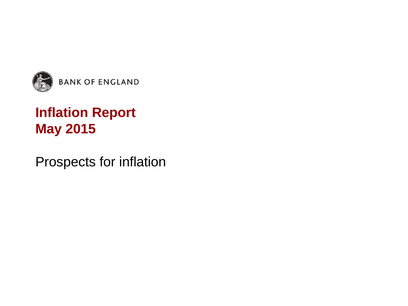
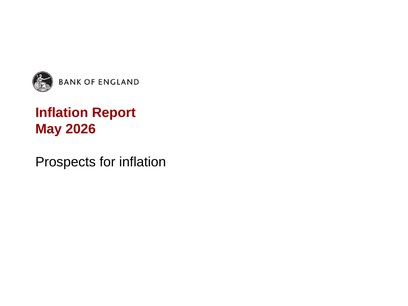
2015: 2015 -> 2026
